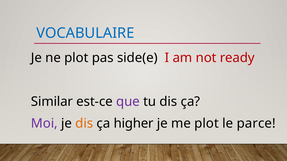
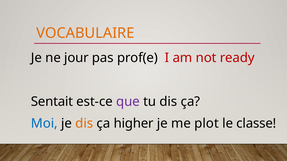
VOCABULAIRE colour: blue -> orange
ne plot: plot -> jour
side(e: side(e -> prof(e
Similar: Similar -> Sentait
Moi colour: purple -> blue
parce: parce -> classe
